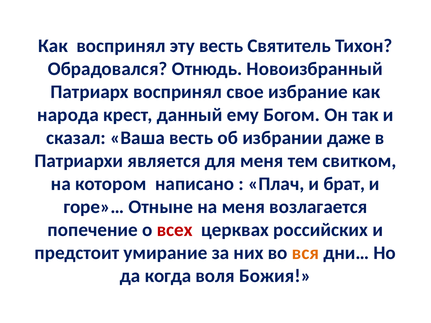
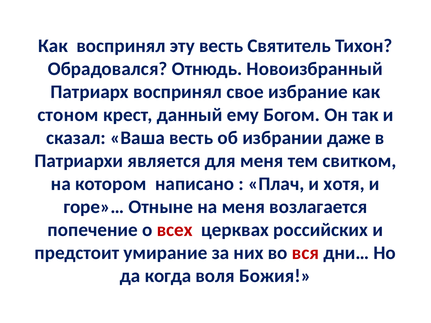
народа: народа -> стоном
брат: брат -> хотя
вся colour: orange -> red
